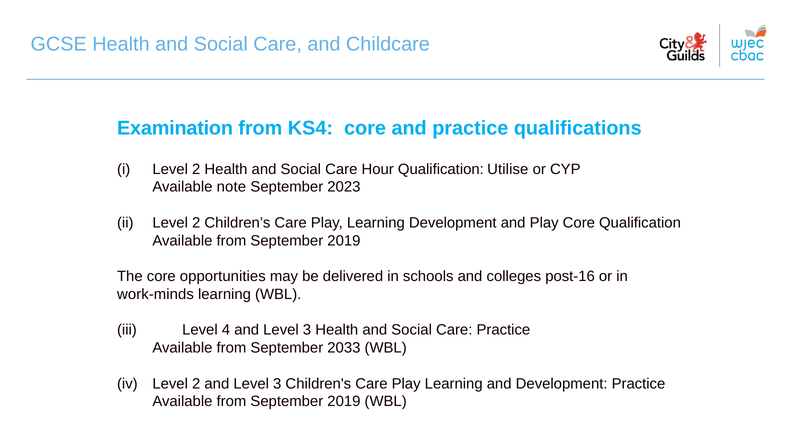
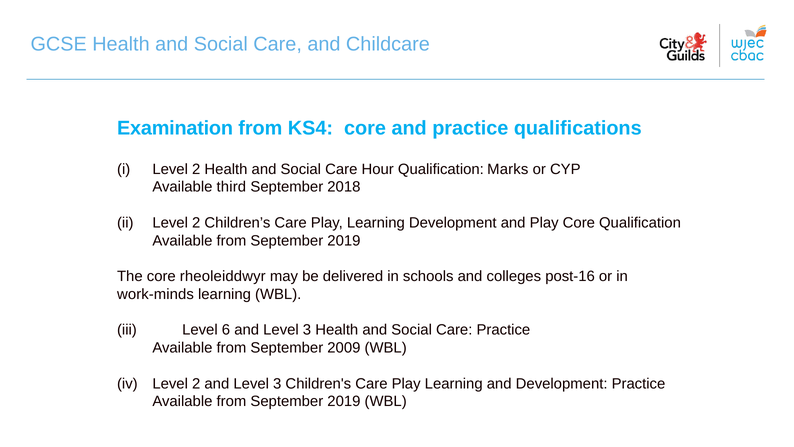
Utilise: Utilise -> Marks
note: note -> third
2023: 2023 -> 2018
opportunities: opportunities -> rheoleiddwyr
4: 4 -> 6
2033: 2033 -> 2009
